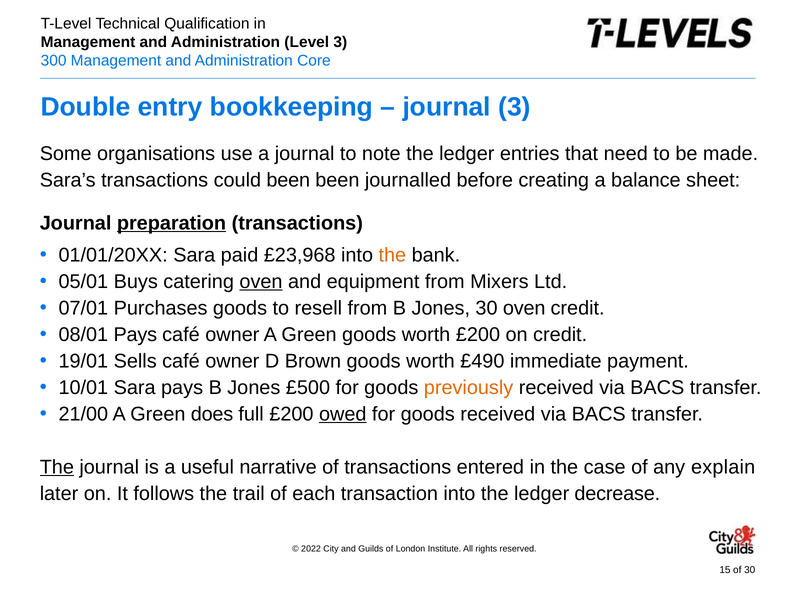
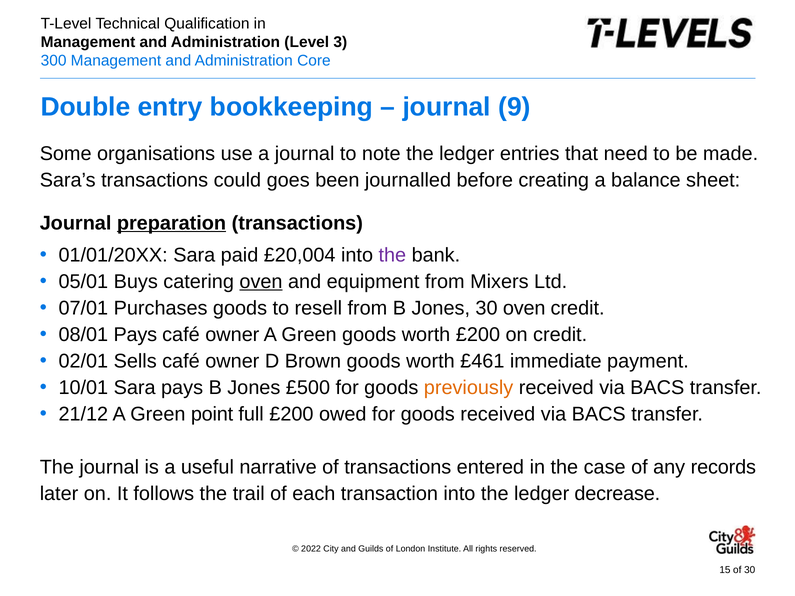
journal 3: 3 -> 9
could been: been -> goes
£23,968: £23,968 -> £20,004
the at (392, 255) colour: orange -> purple
19/01: 19/01 -> 02/01
£490: £490 -> £461
21/00: 21/00 -> 21/12
does: does -> point
owed underline: present -> none
The at (57, 467) underline: present -> none
explain: explain -> records
